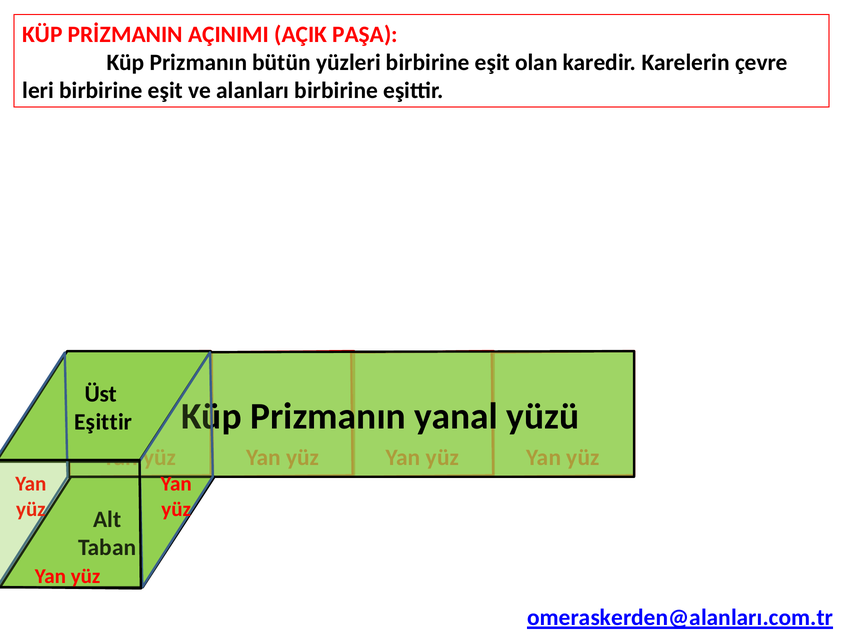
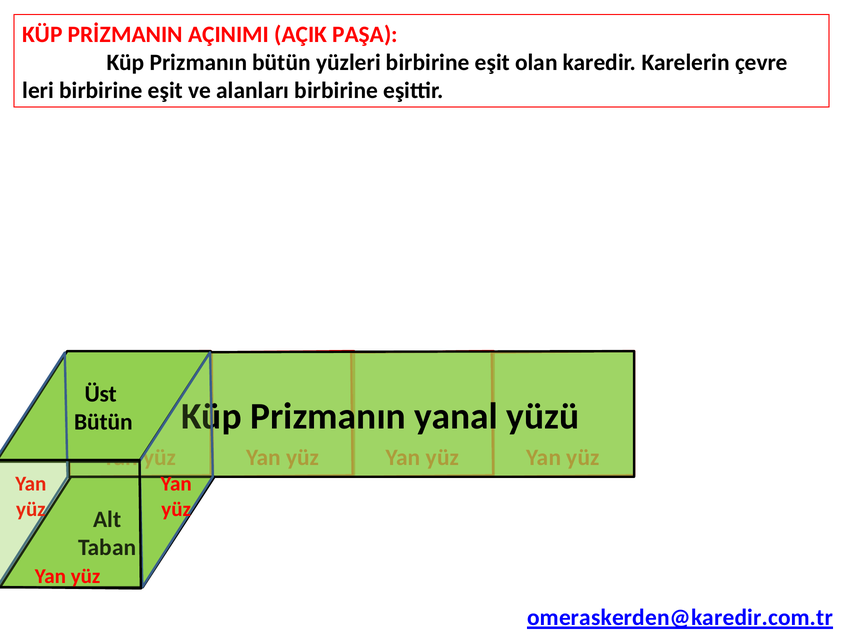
Eşittir at (103, 422): Eşittir -> Bütün
omeraskerden@alanları.com.tr: omeraskerden@alanları.com.tr -> omeraskerden@karedir.com.tr
